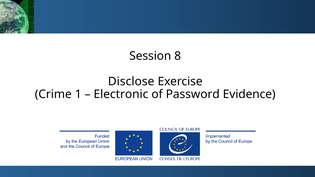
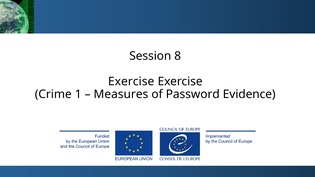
Disclose at (131, 81): Disclose -> Exercise
Electronic: Electronic -> Measures
